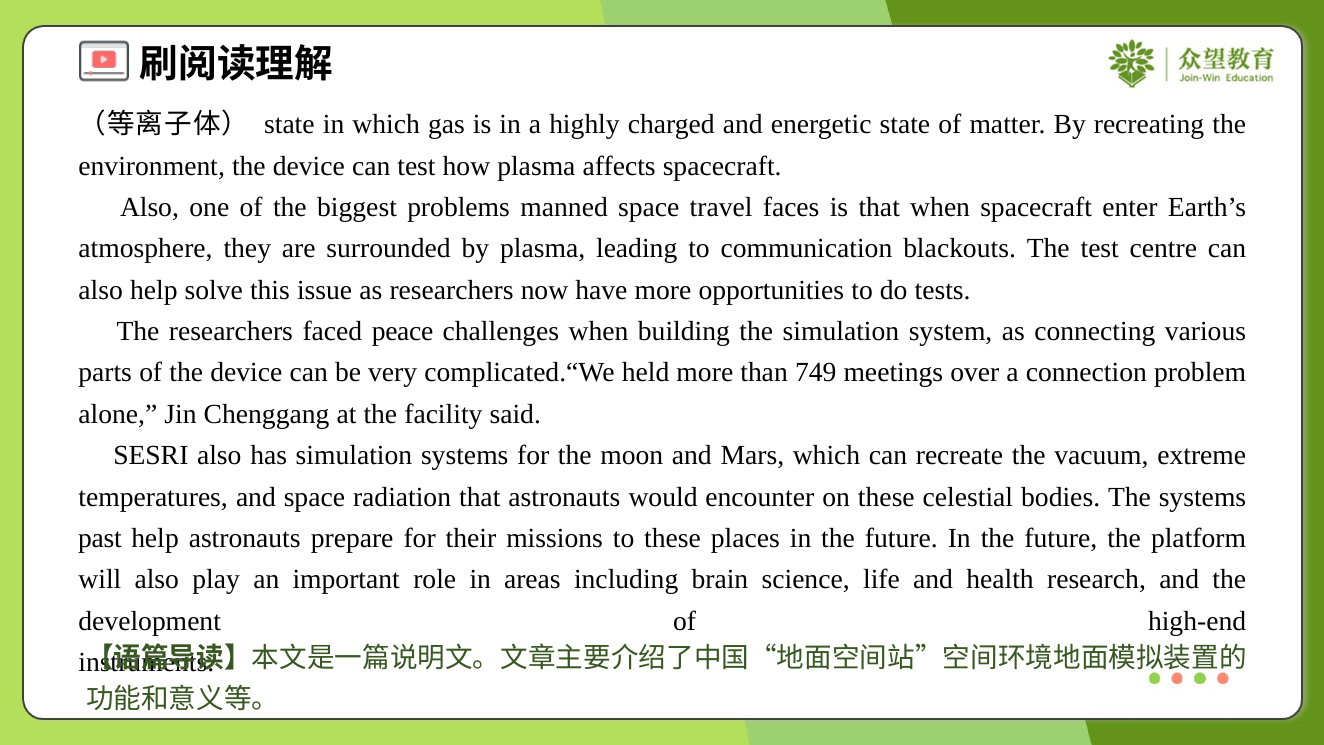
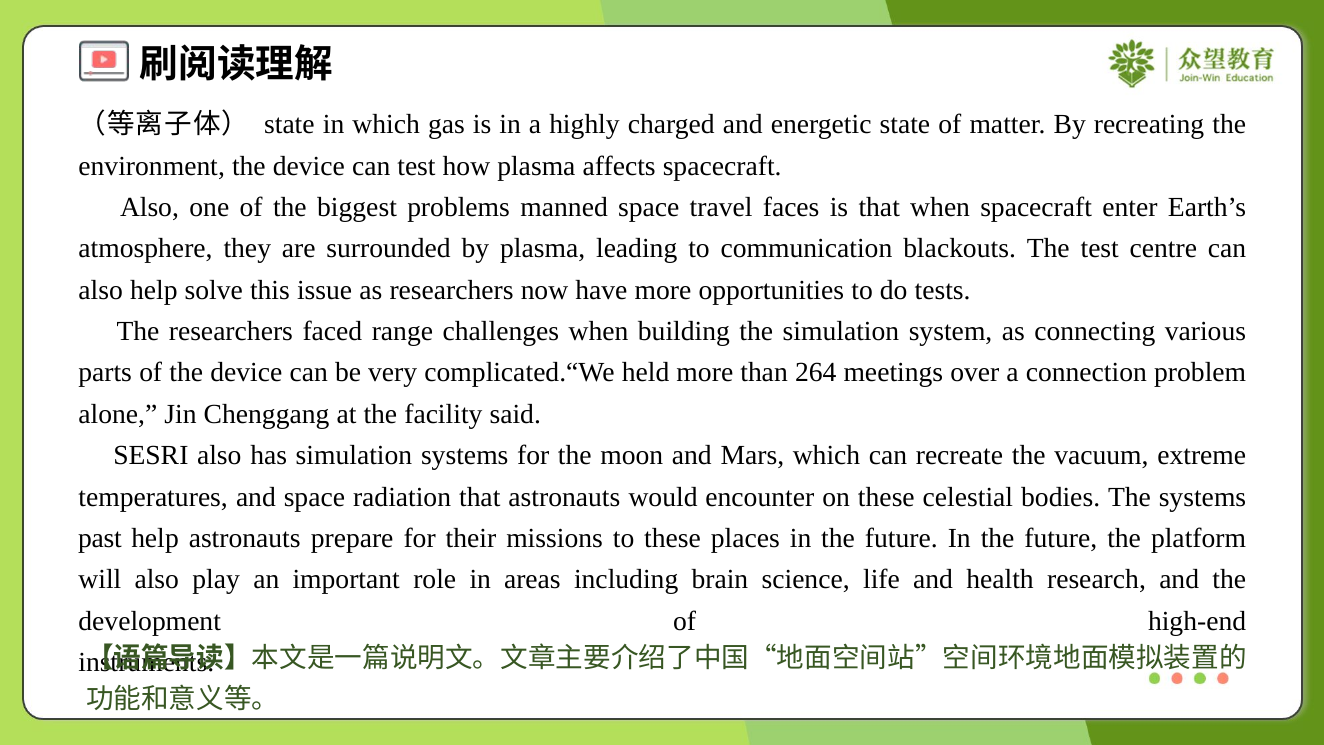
peace: peace -> range
749: 749 -> 264
